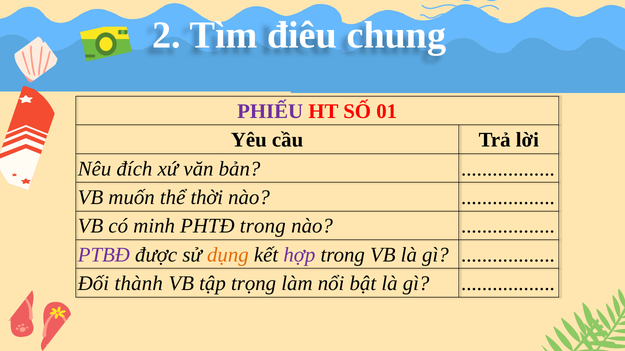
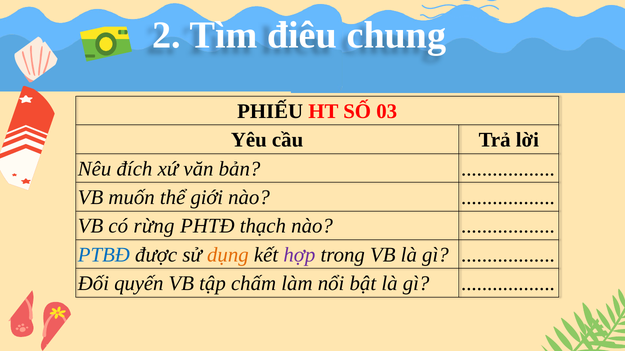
PHIẾU colour: purple -> black
01: 01 -> 03
thời: thời -> giới
minh: minh -> rừng
PHTĐ trong: trong -> thạch
PTBĐ colour: purple -> blue
thành: thành -> quyến
trọng: trọng -> chấm
